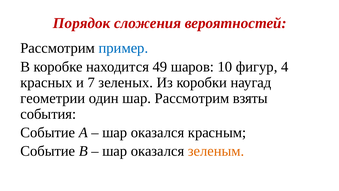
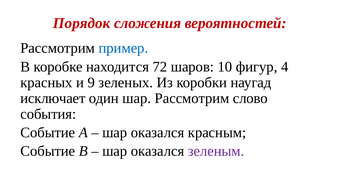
49: 49 -> 72
7: 7 -> 9
геометрии: геометрии -> исключает
взяты: взяты -> слово
зеленым colour: orange -> purple
